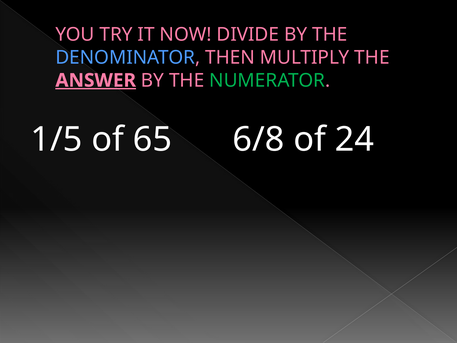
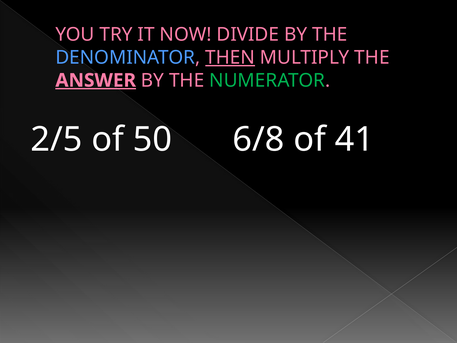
THEN underline: none -> present
1/5: 1/5 -> 2/5
65: 65 -> 50
24: 24 -> 41
